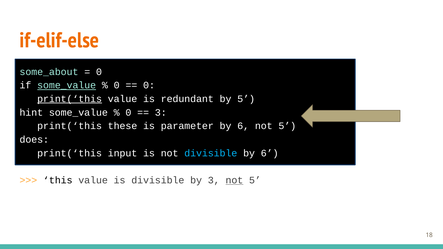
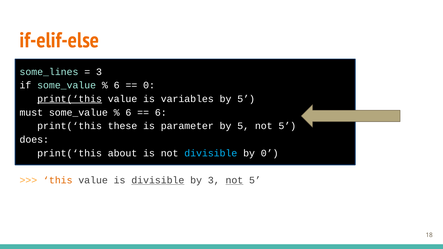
some_about: some_about -> some_lines
0 at (99, 72): 0 -> 3
some_value at (67, 85) underline: present -> none
0 at (117, 85): 0 -> 6
redundant: redundant -> variables
hint: hint -> must
0 at (128, 113): 0 -> 6
3 at (161, 113): 3 -> 6
6 at (243, 126): 6 -> 5
input: input -> about
6 at (270, 153): 6 -> 0
this colour: black -> orange
divisible at (158, 180) underline: none -> present
